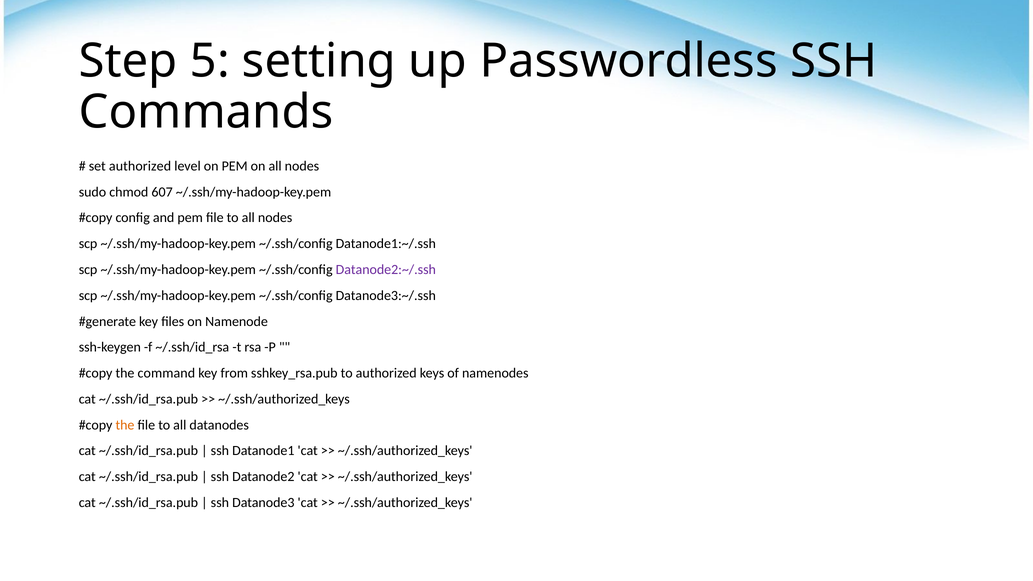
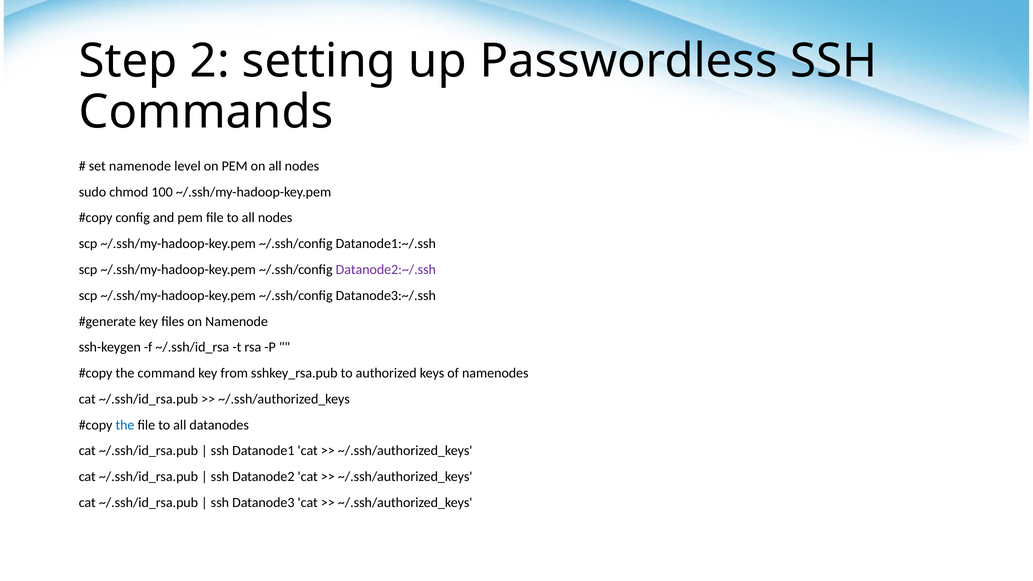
5: 5 -> 2
set authorized: authorized -> namenode
607: 607 -> 100
the at (125, 425) colour: orange -> blue
